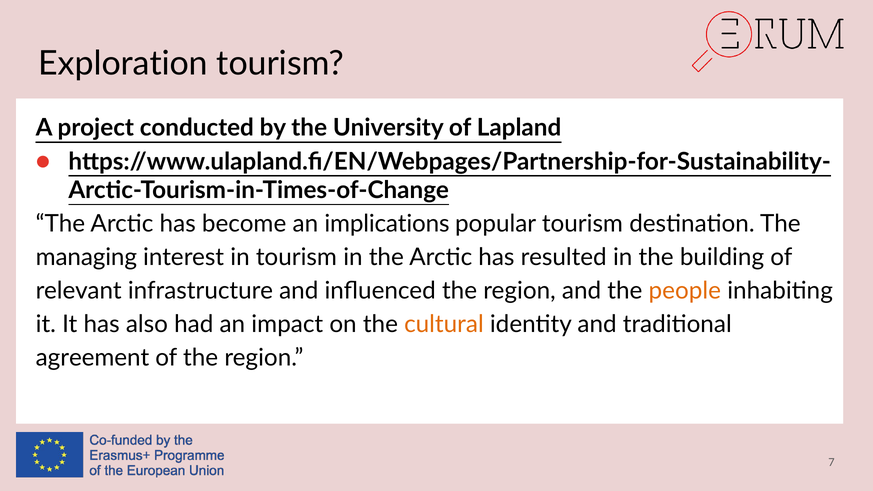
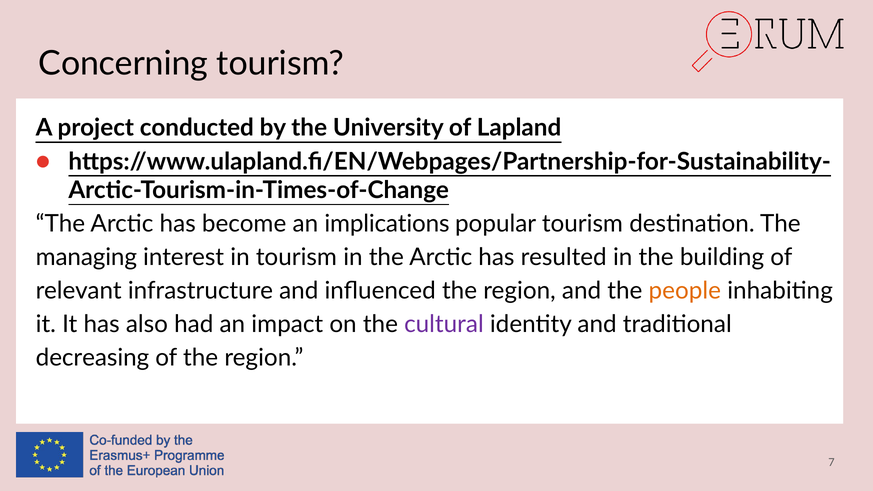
Exploration: Exploration -> Concerning
cultural colour: orange -> purple
agreement: agreement -> decreasing
